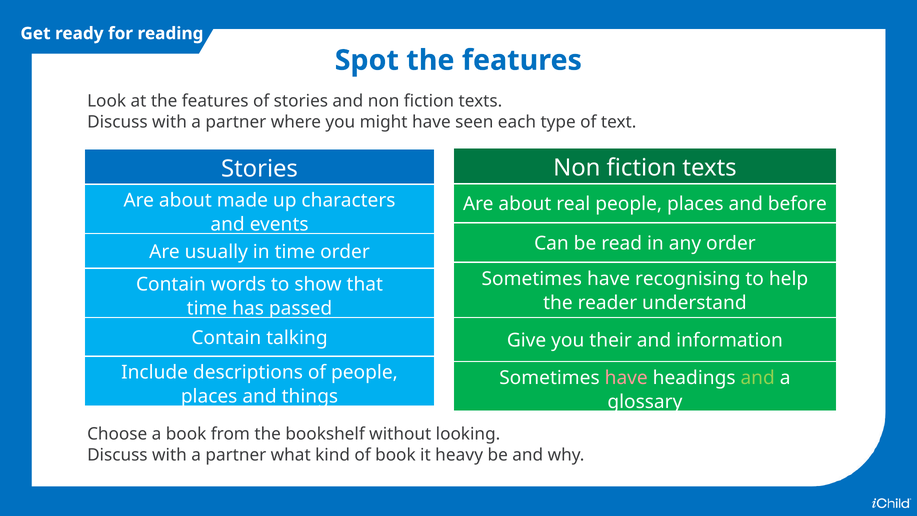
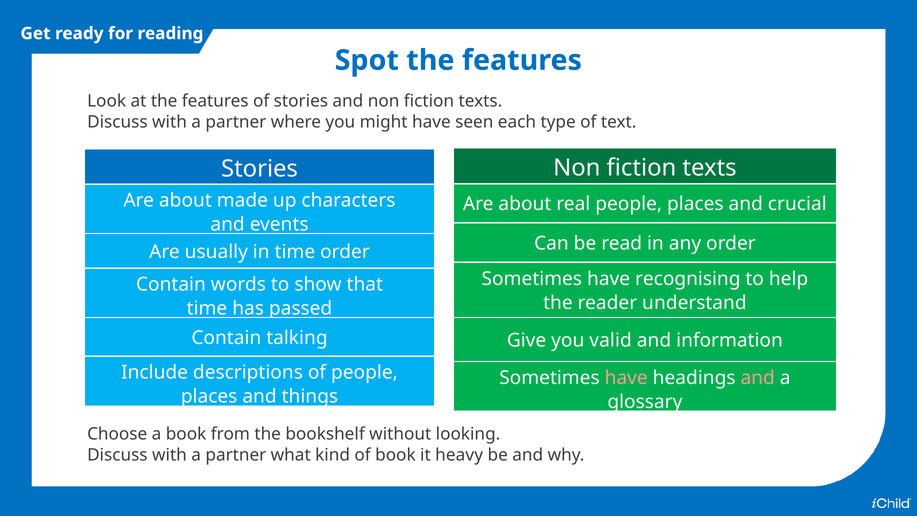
before: before -> crucial
their: their -> valid
and at (758, 378) colour: light green -> pink
